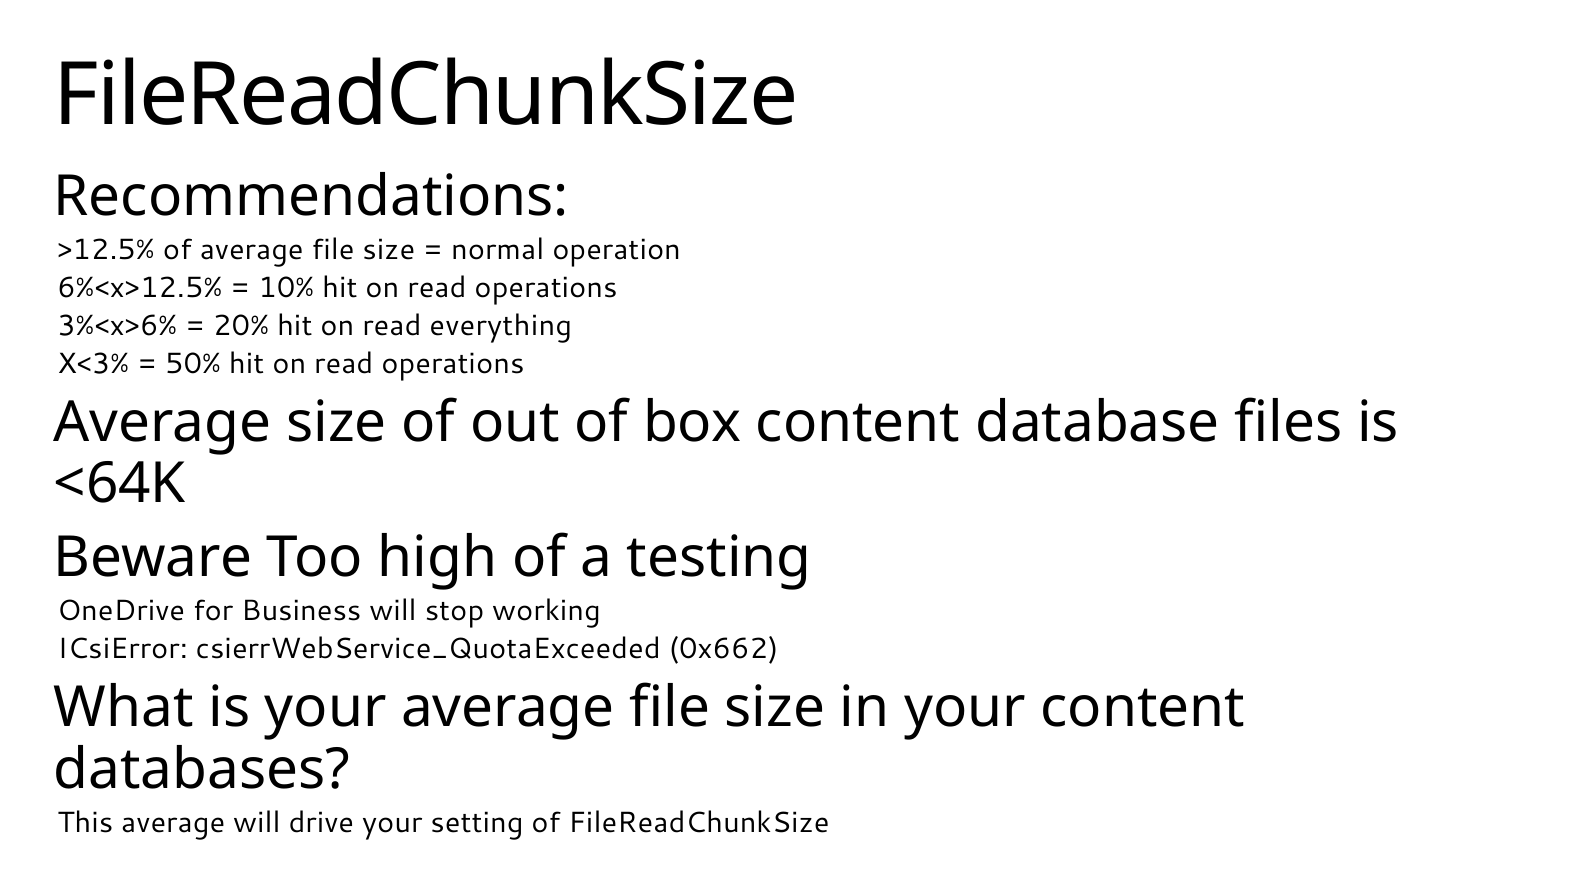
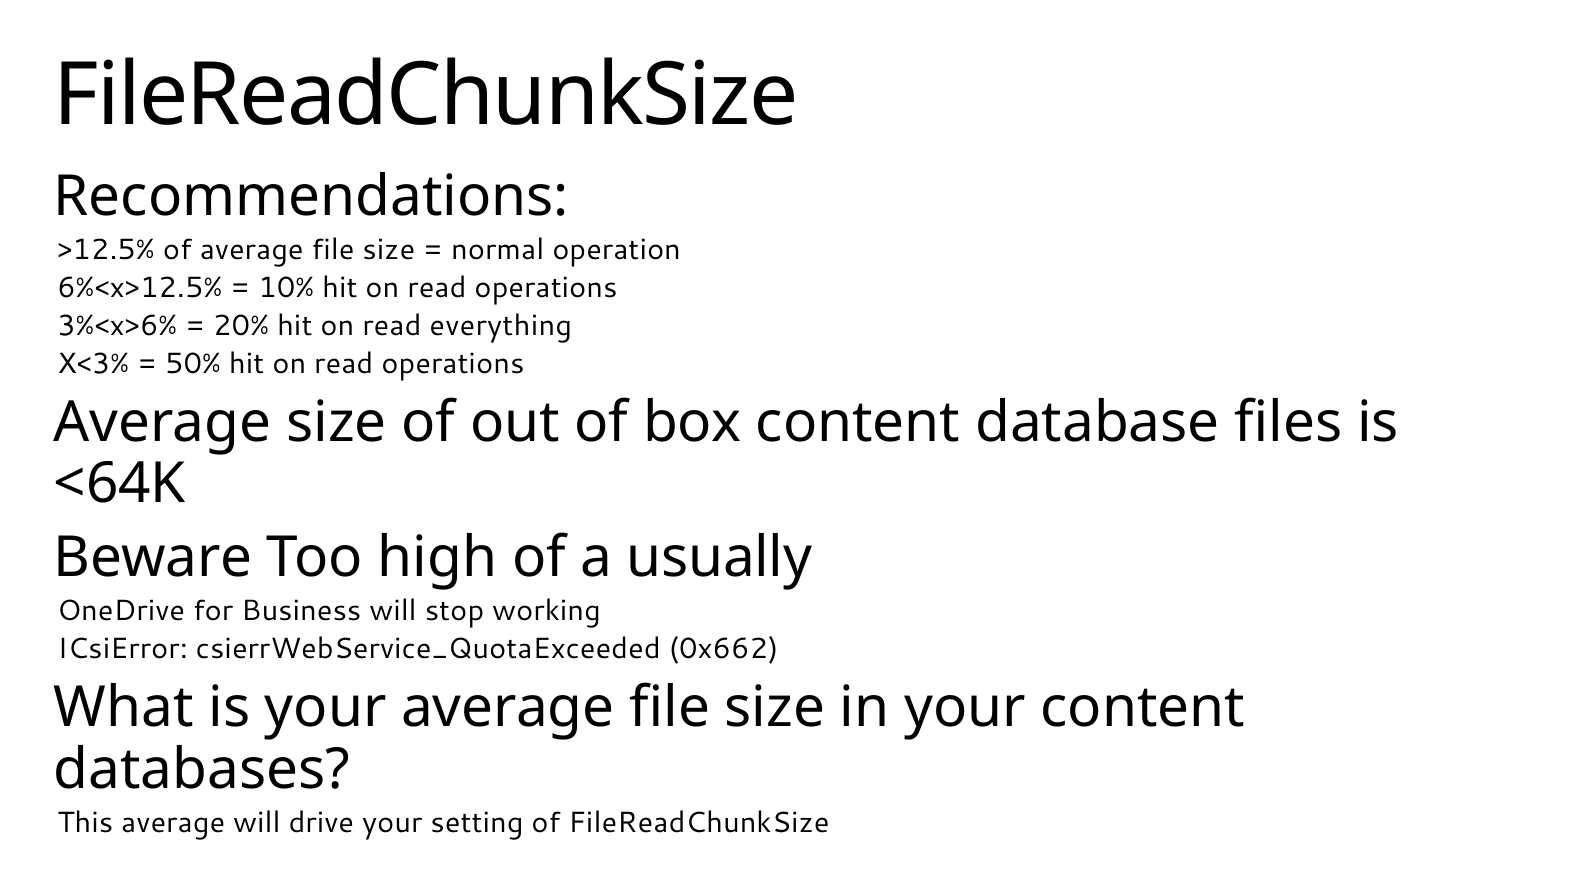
testing: testing -> usually
